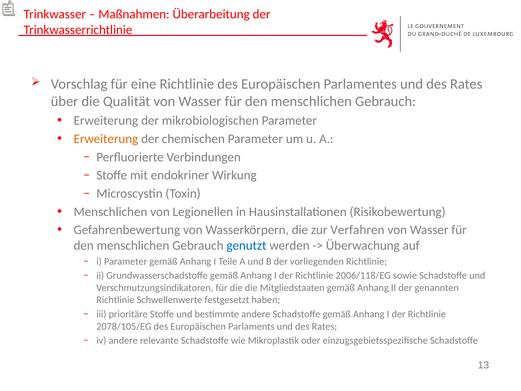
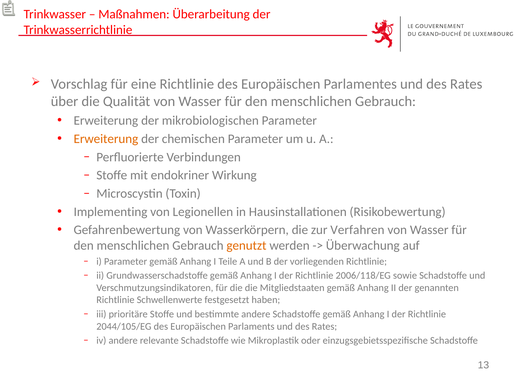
Menschlichen at (110, 212): Menschlichen -> Implementing
genutzt colour: blue -> orange
2078/105/EG: 2078/105/EG -> 2044/105/EG
